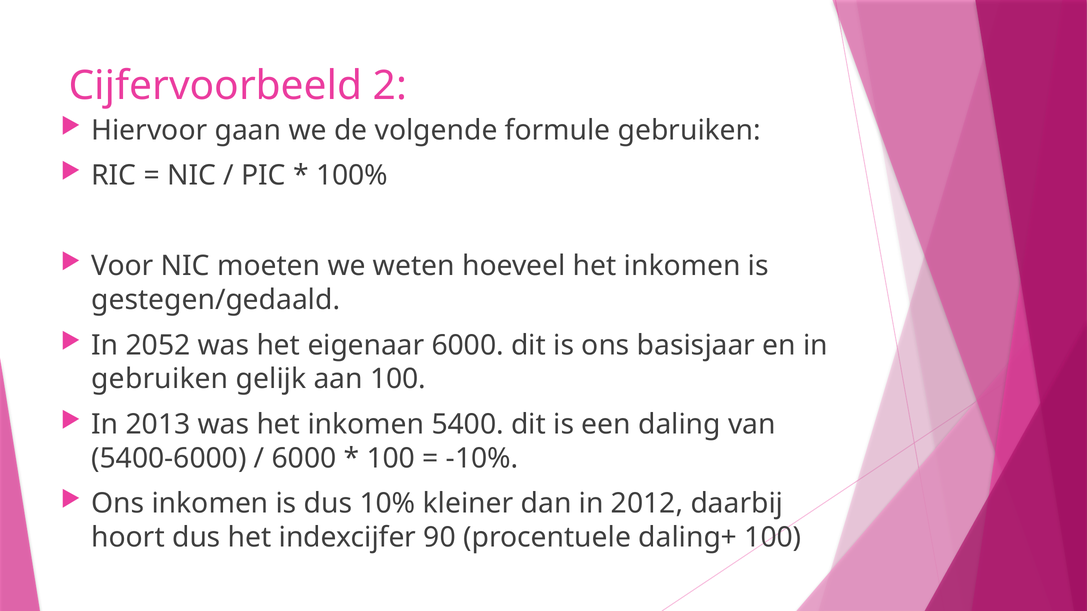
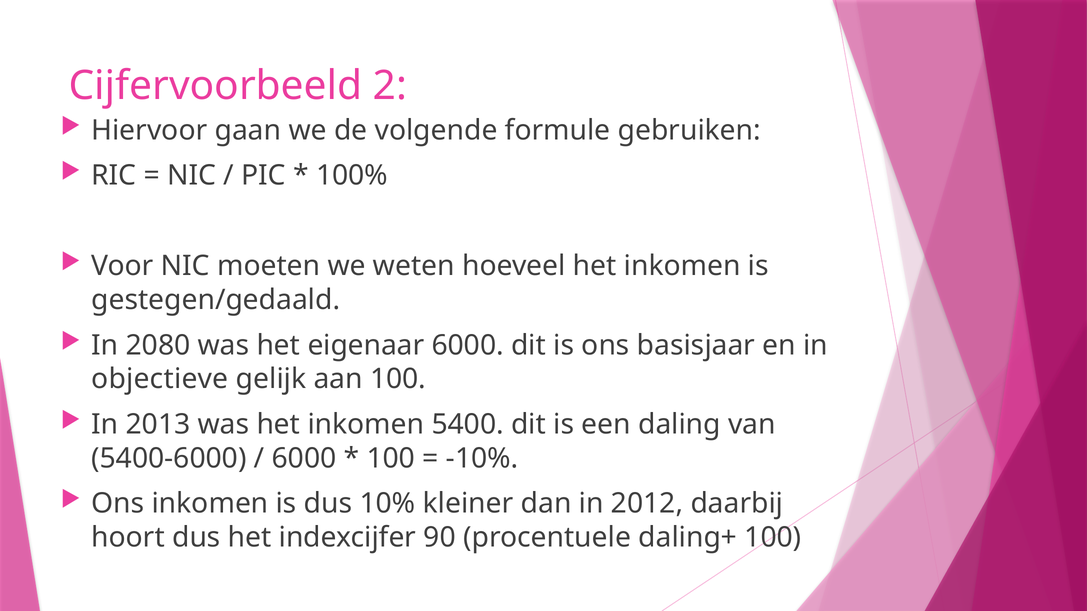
2052: 2052 -> 2080
gebruiken at (160, 379): gebruiken -> objectieve
